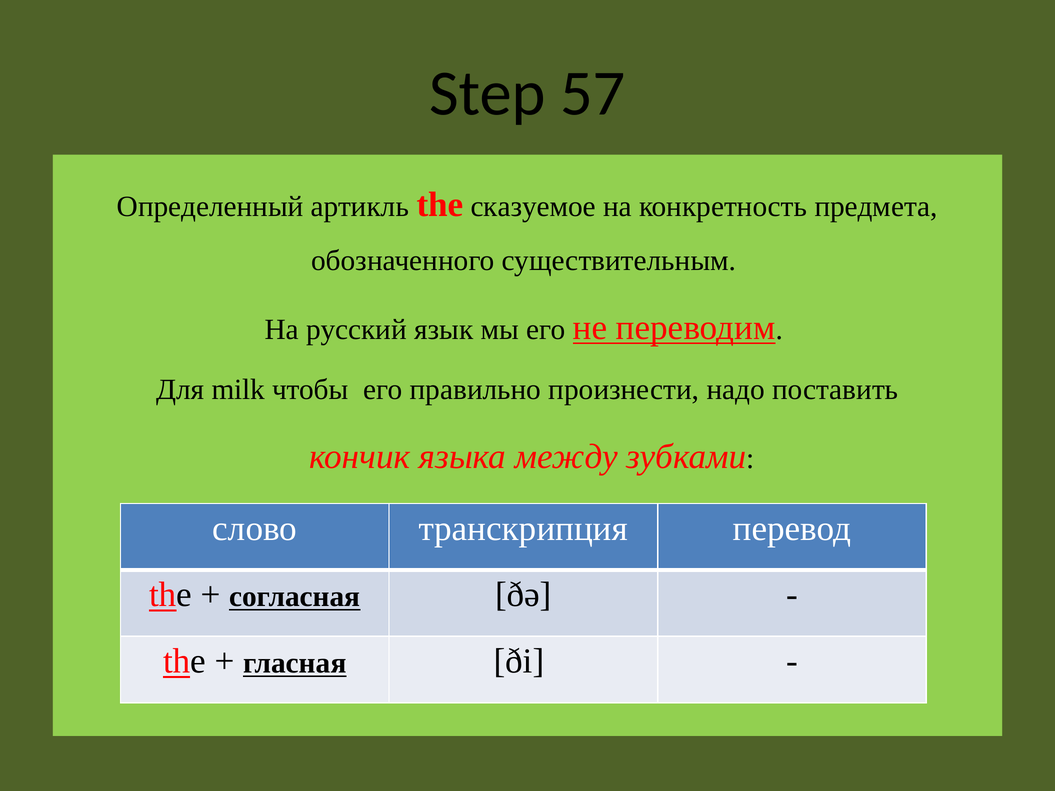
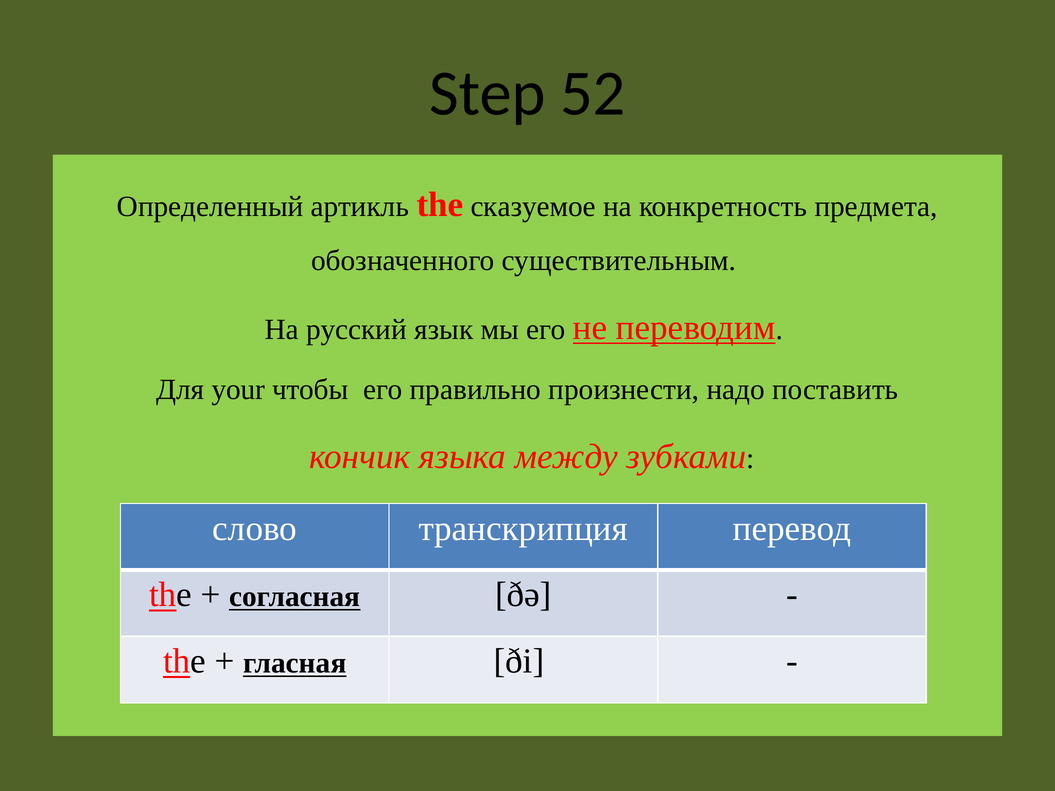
57: 57 -> 52
milk: milk -> your
